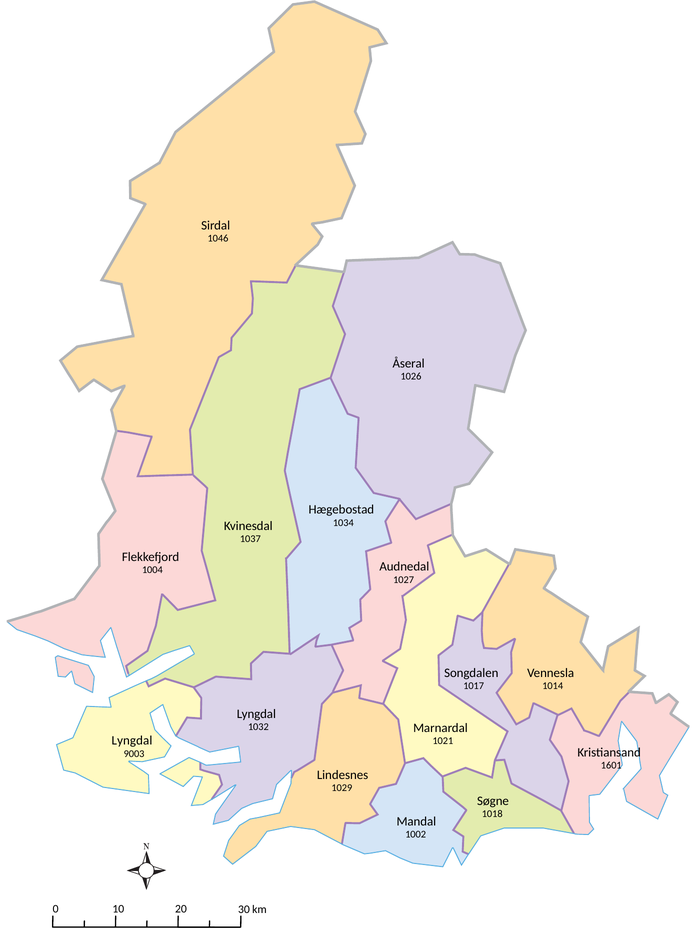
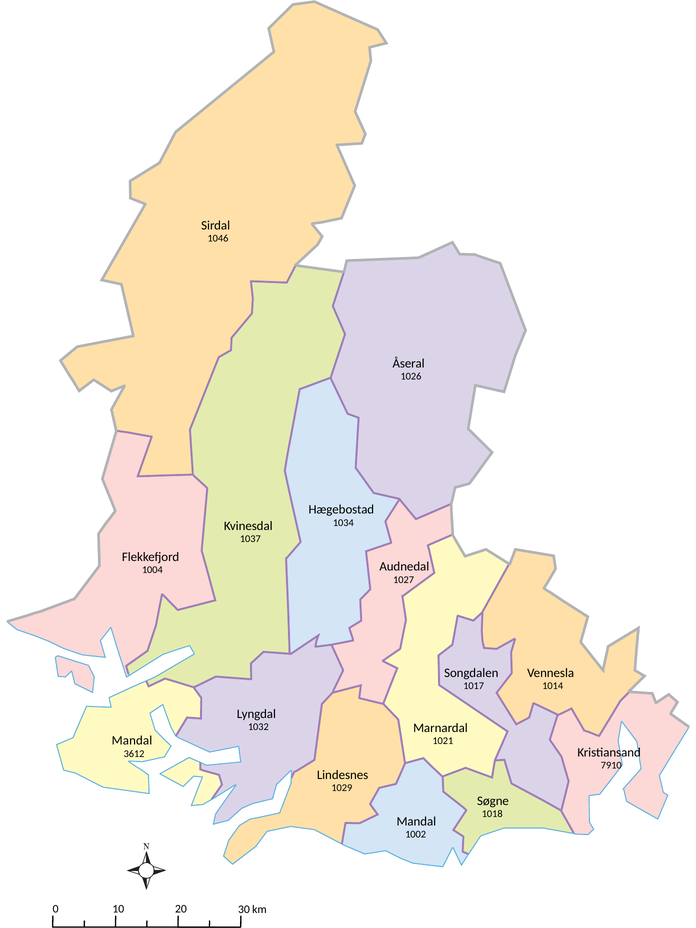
Lyngdal at (132, 741): Lyngdal -> Mandal
9003: 9003 -> 3612
1601: 1601 -> 7910
